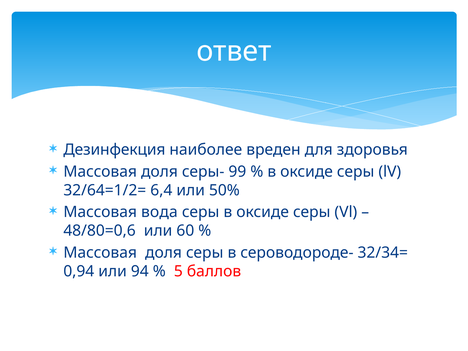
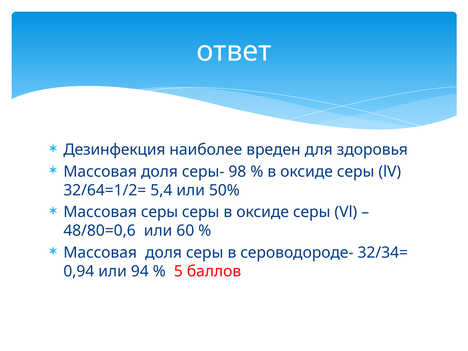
99: 99 -> 98
6,4: 6,4 -> 5,4
Массовая вода: вода -> серы
